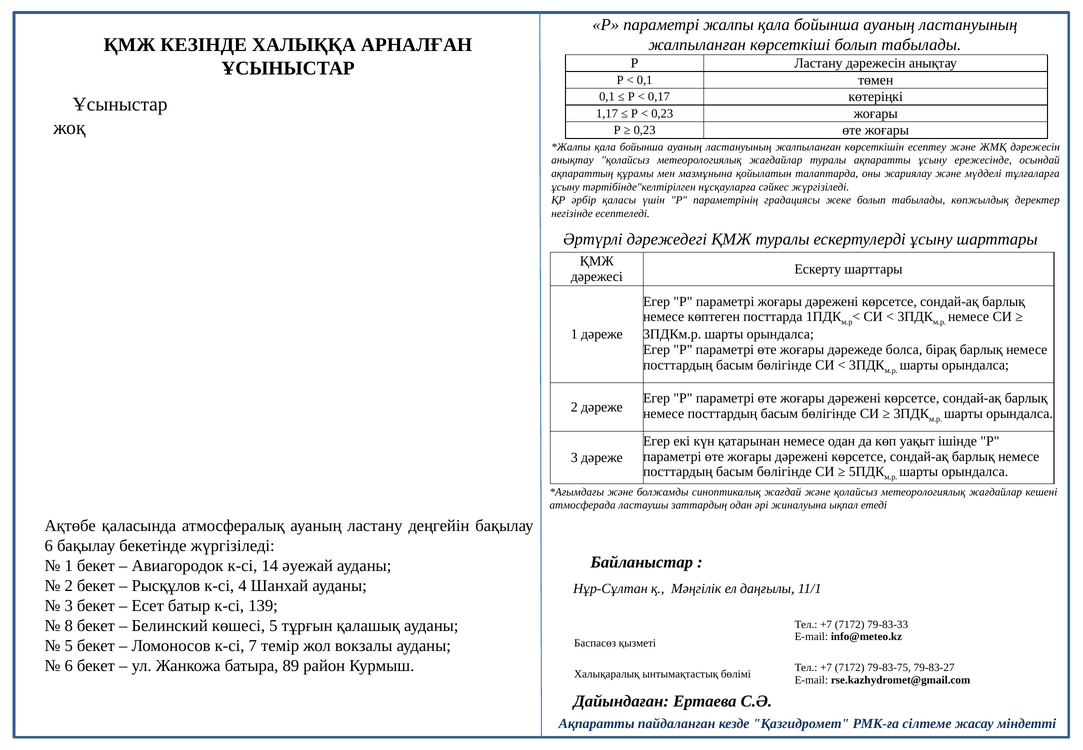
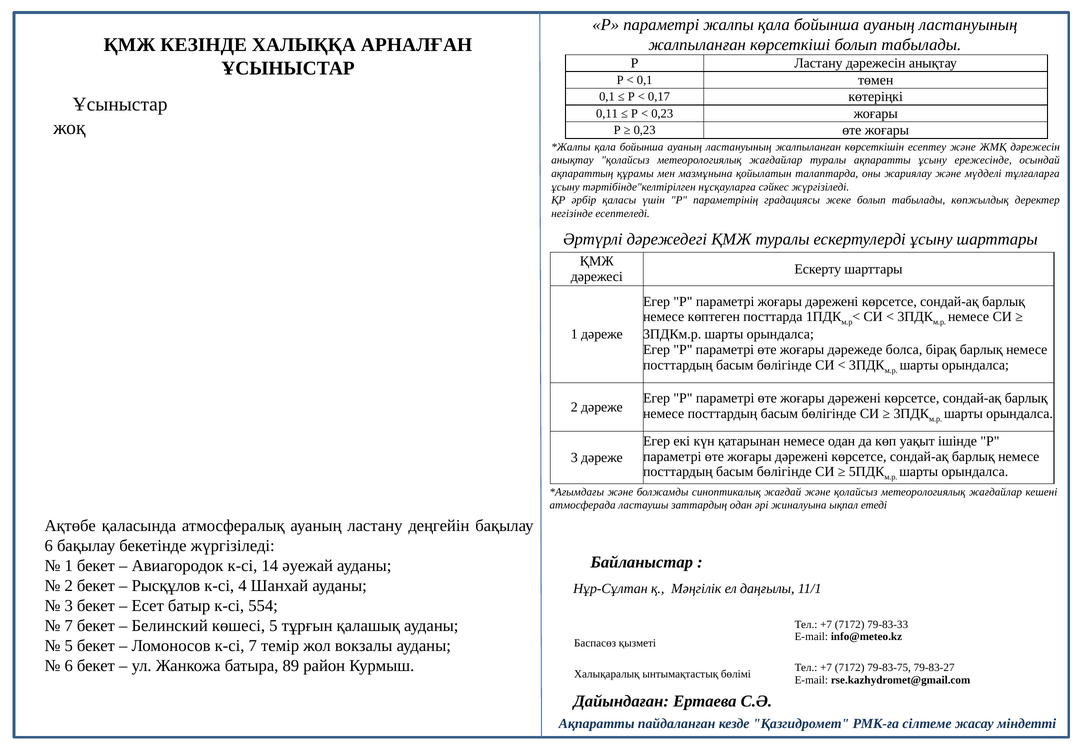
1,17: 1,17 -> 0,11
139: 139 -> 554
8 at (69, 625): 8 -> 7
